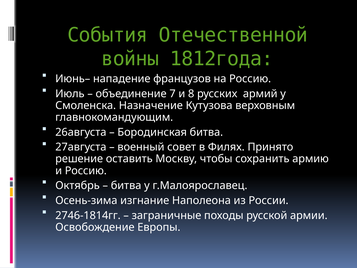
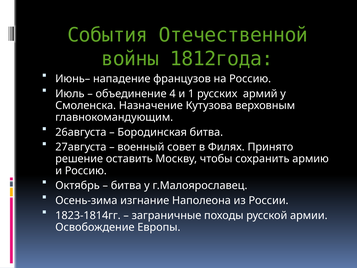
7: 7 -> 4
8: 8 -> 1
2746-1814гг: 2746-1814гг -> 1823-1814гг
